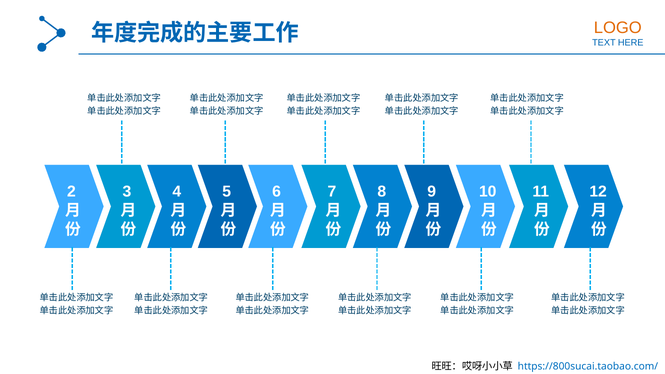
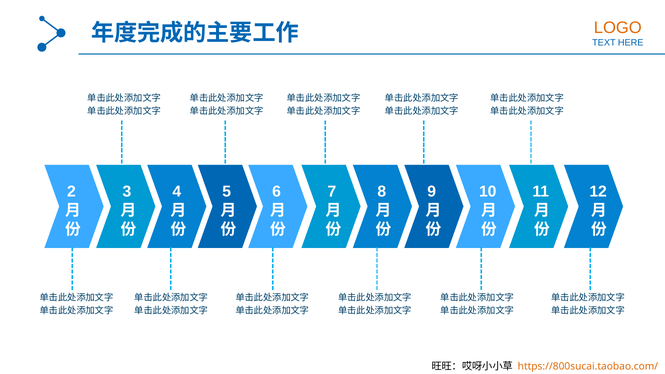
https://800sucai.taobao.com/ colour: blue -> orange
